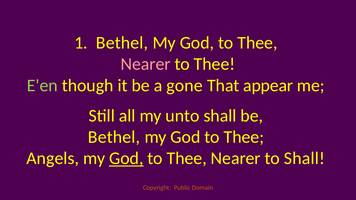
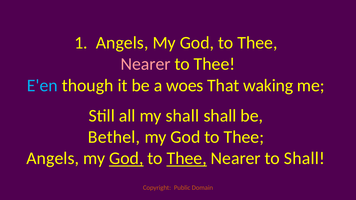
1 Bethel: Bethel -> Angels
E'en colour: light green -> light blue
gone: gone -> woes
appear: appear -> waking
my unto: unto -> shall
Thee at (187, 159) underline: none -> present
